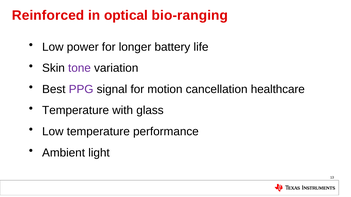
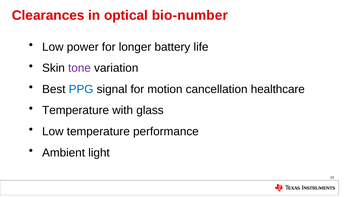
Reinforced: Reinforced -> Clearances
bio-ranging: bio-ranging -> bio-number
PPG colour: purple -> blue
